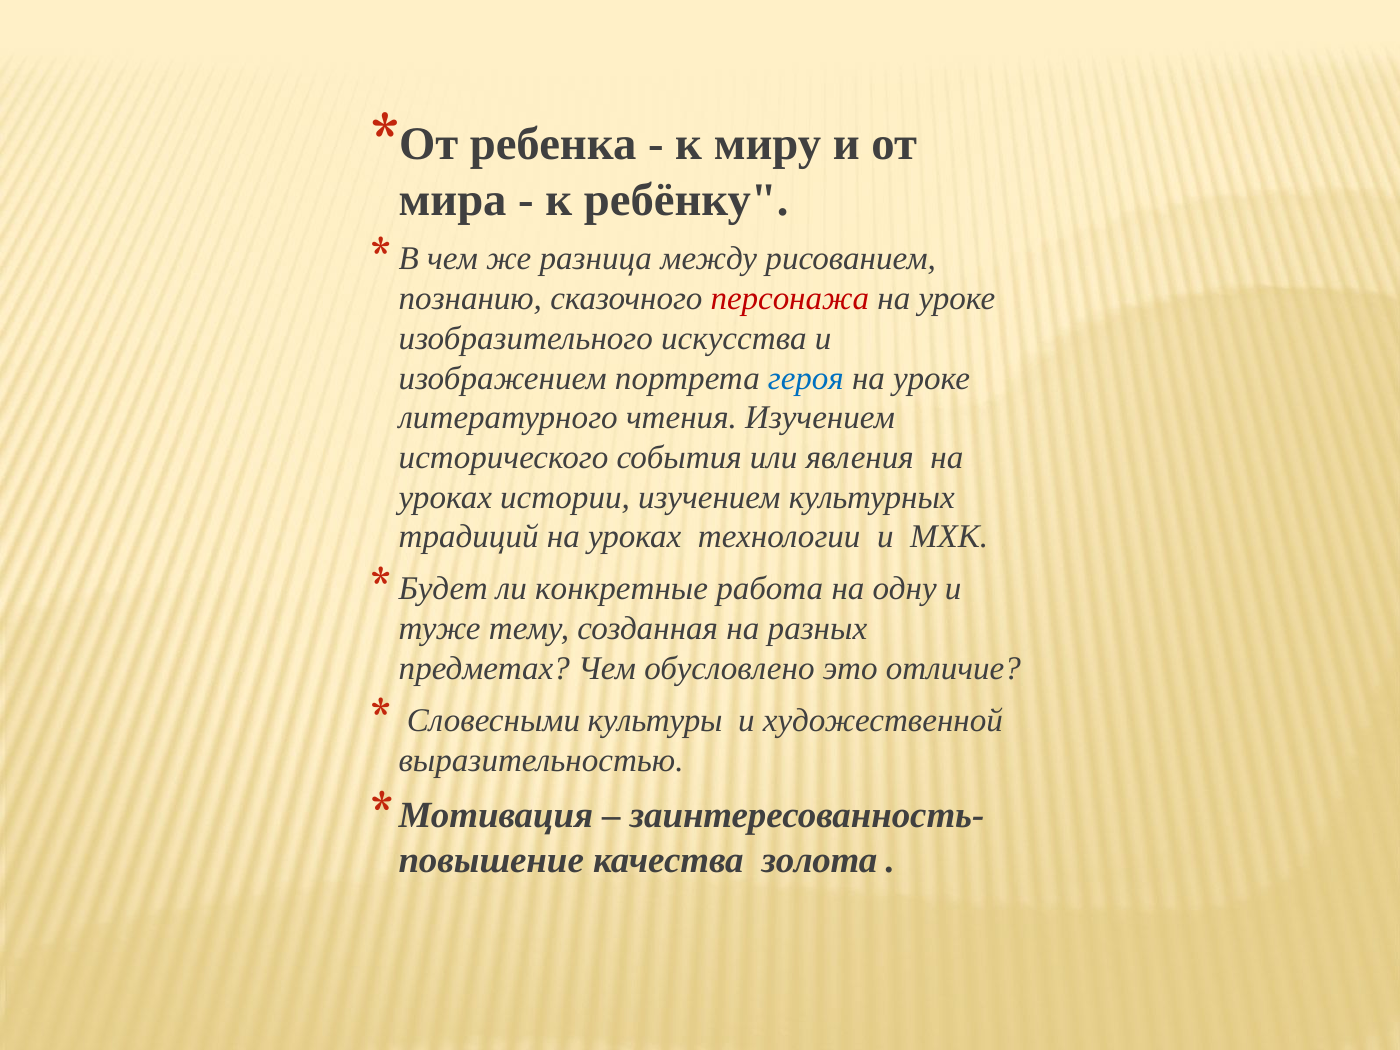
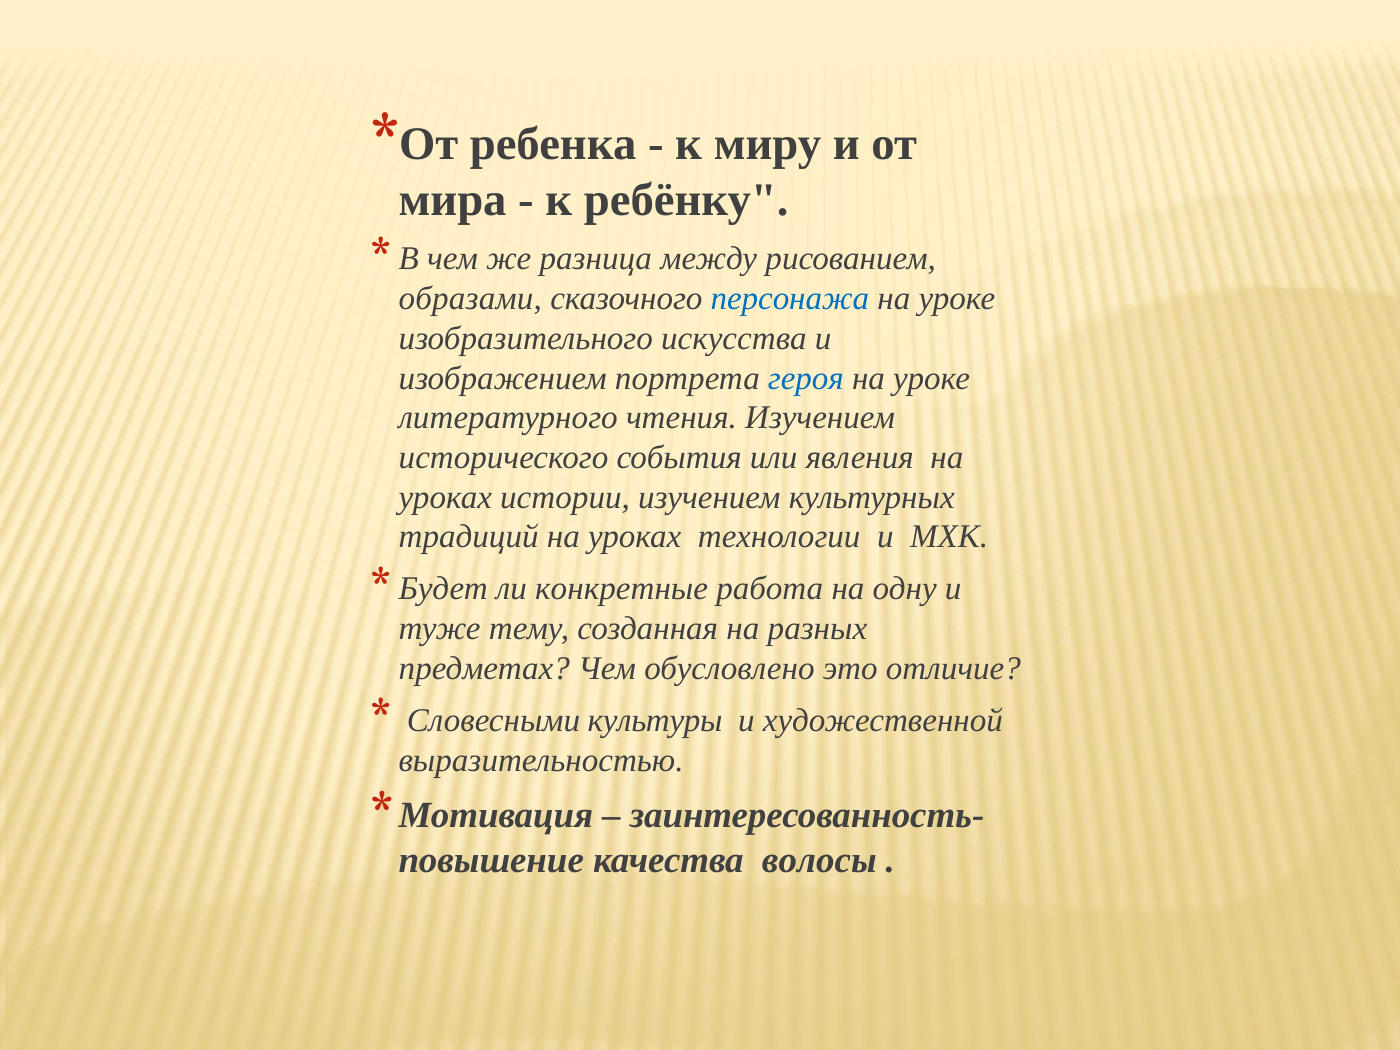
познанию: познанию -> образами
персонажа colour: red -> blue
золота: золота -> волосы
